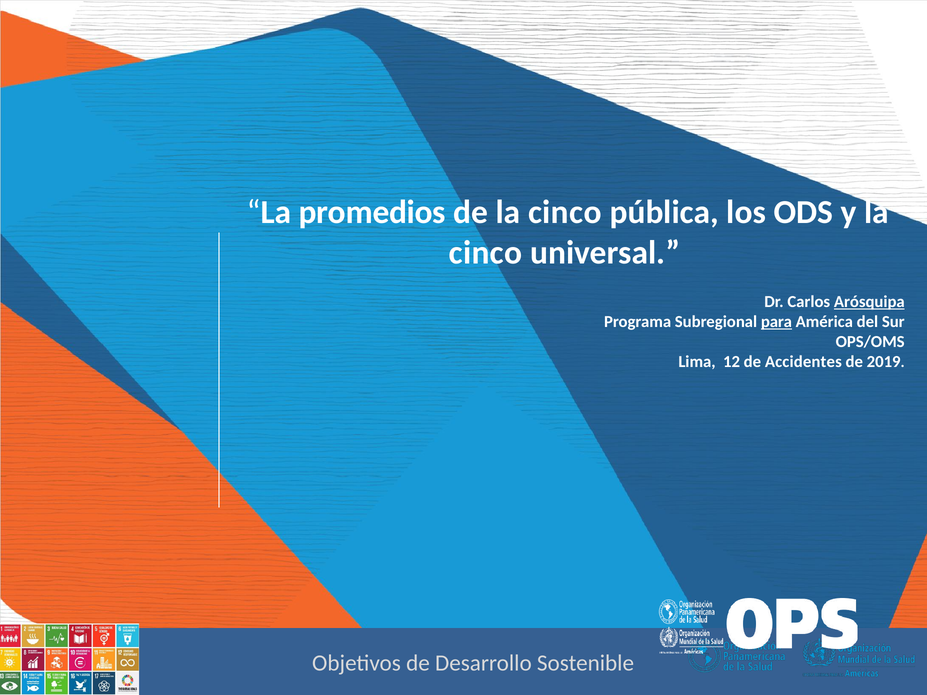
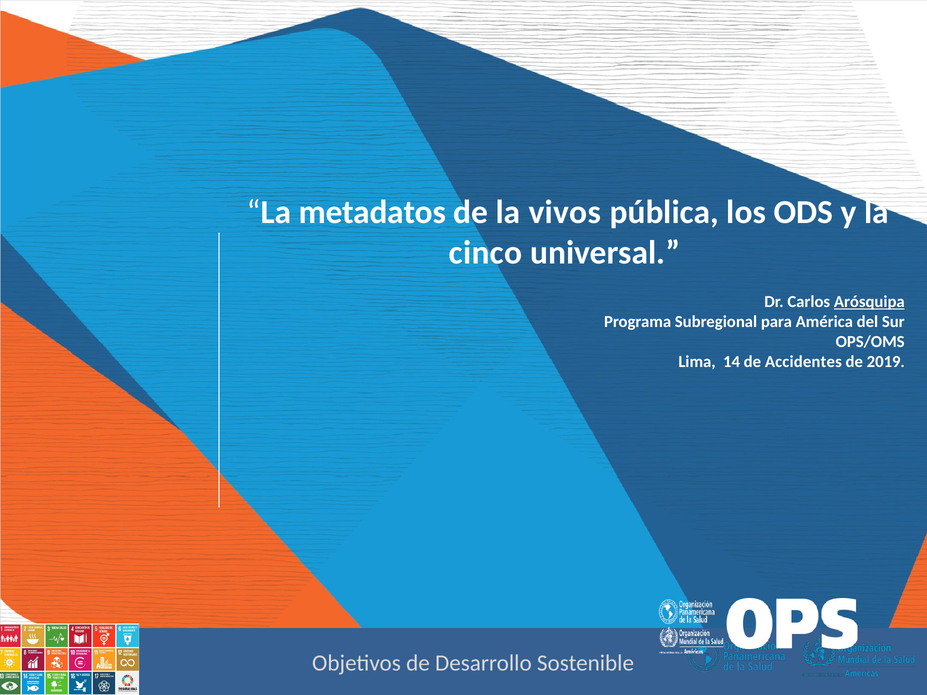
promedios: promedios -> metadatos
de la cinco: cinco -> vivos
para underline: present -> none
12: 12 -> 14
